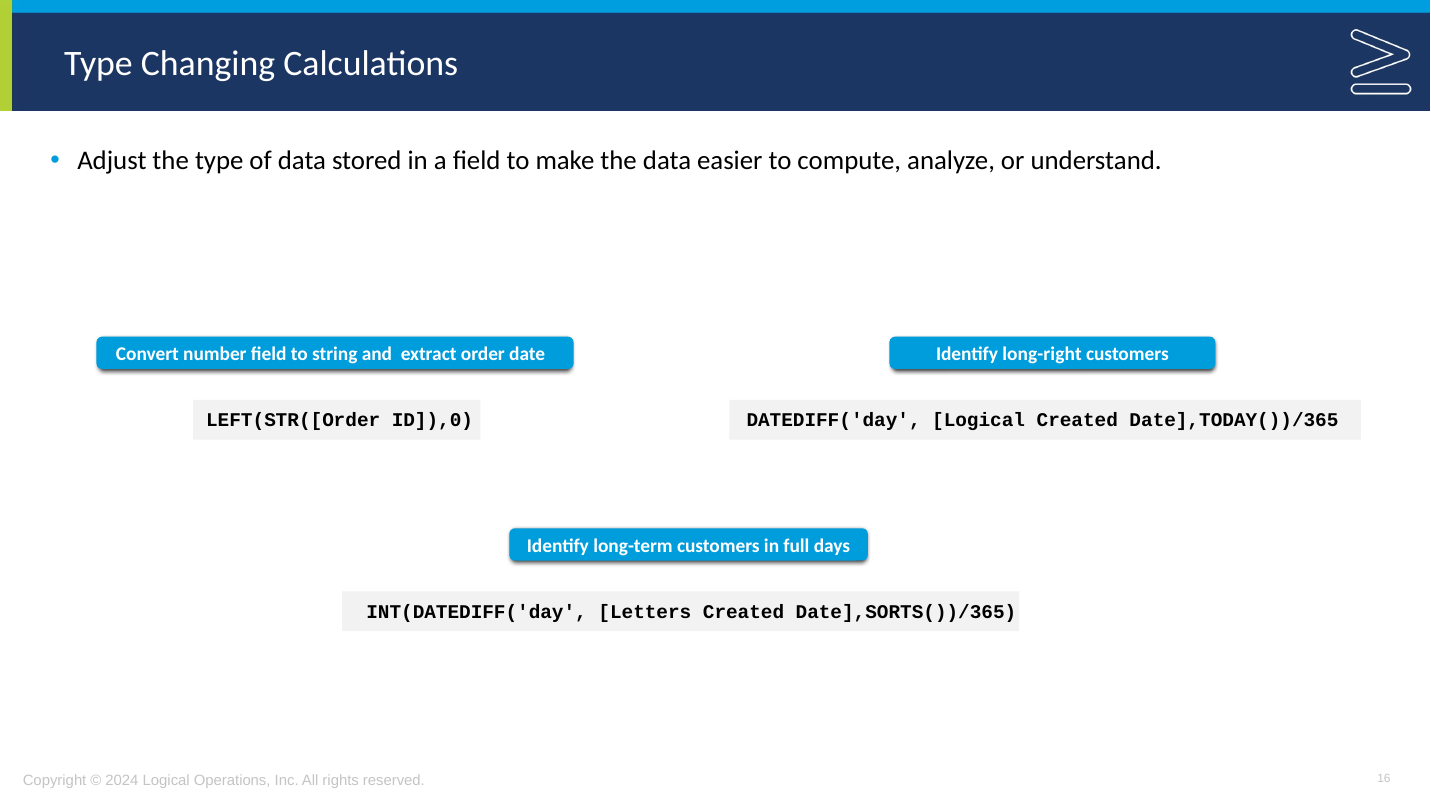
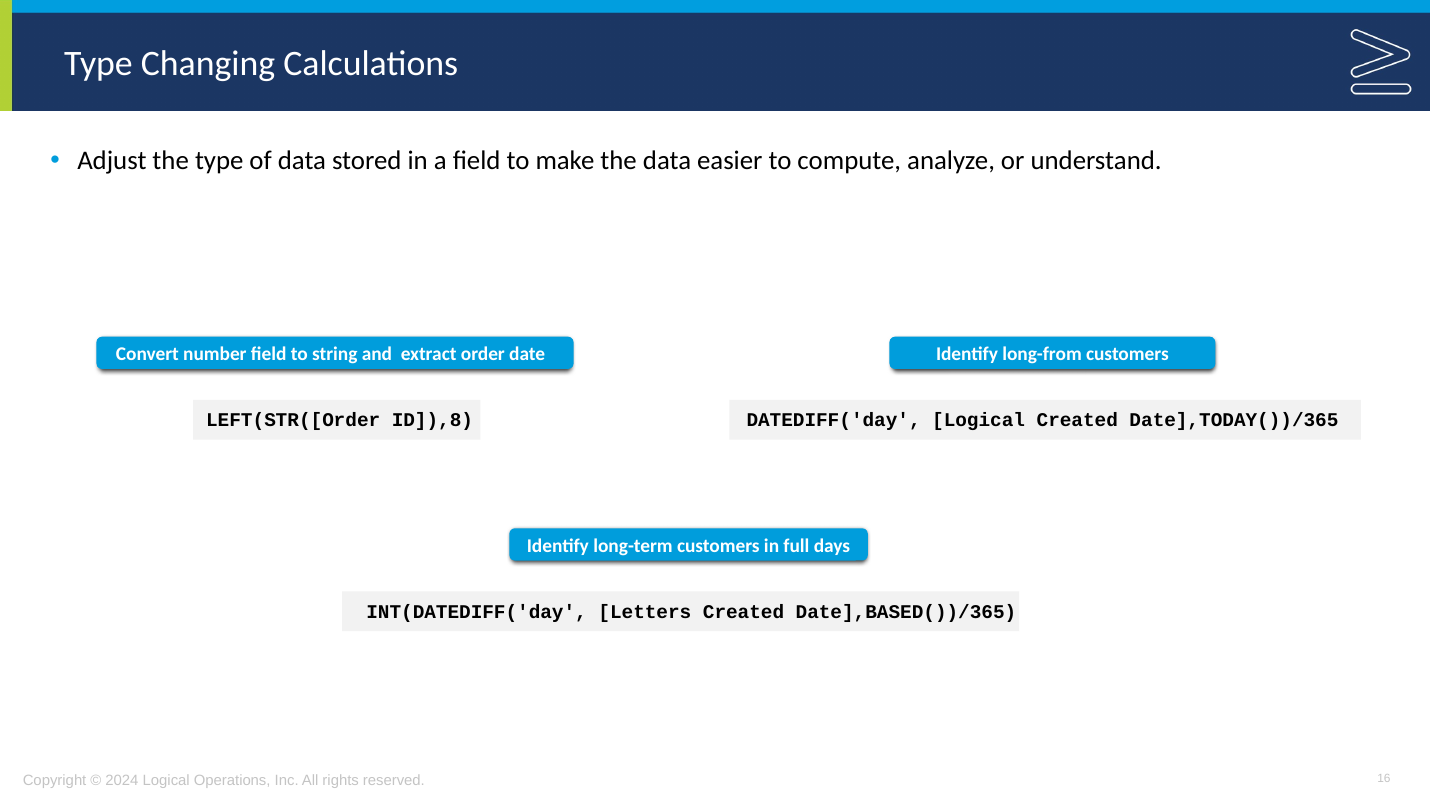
long-right: long-right -> long-from
ID]),0: ID]),0 -> ID]),8
Date],SORTS())/365: Date],SORTS())/365 -> Date],BASED())/365
